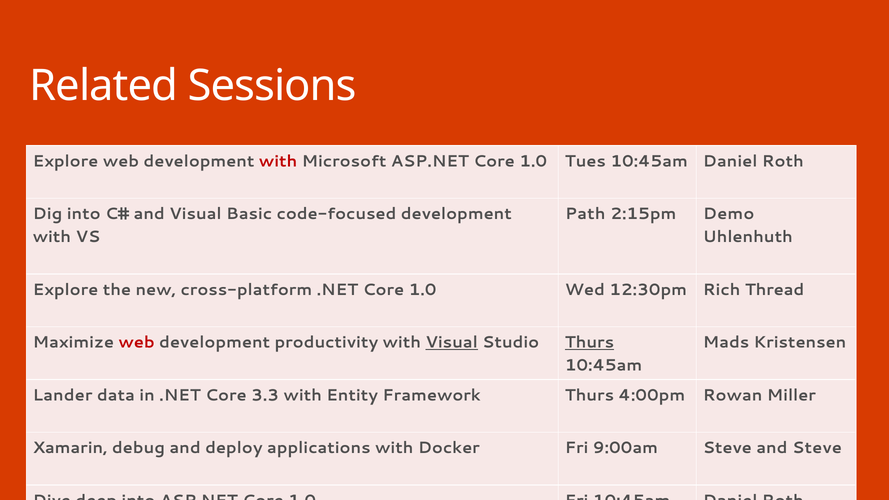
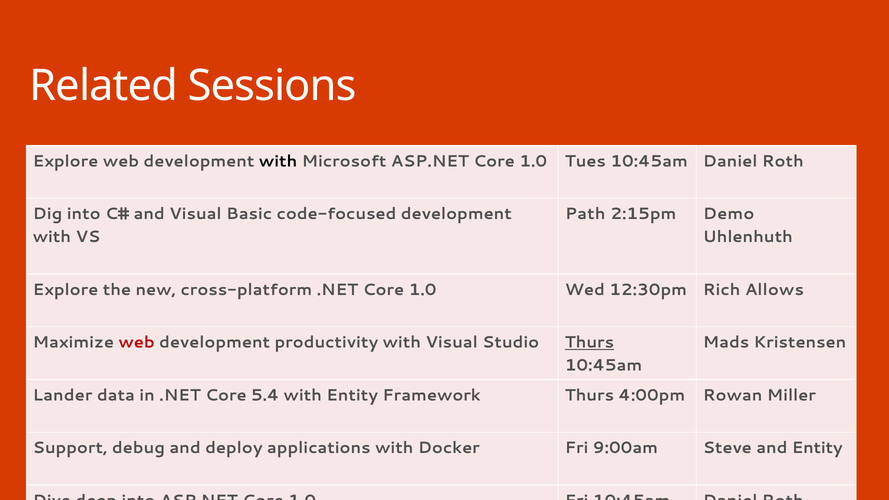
with at (278, 161) colour: red -> black
Thread: Thread -> Allows
Visual at (452, 342) underline: present -> none
3.3: 3.3 -> 5.4
Xamarin: Xamarin -> Support
and Steve: Steve -> Entity
